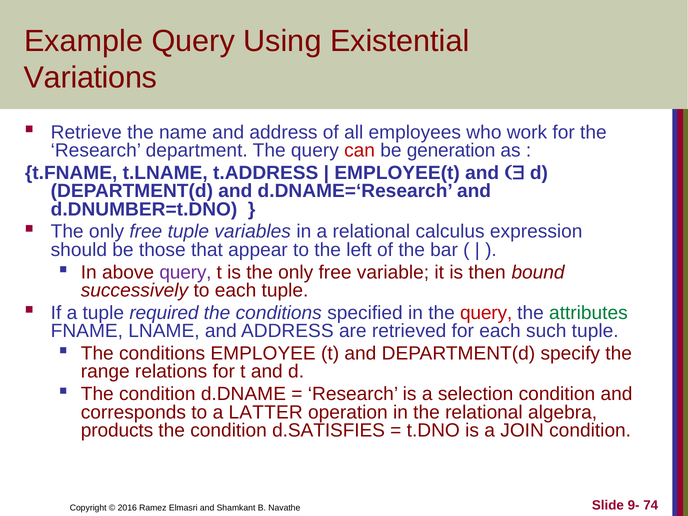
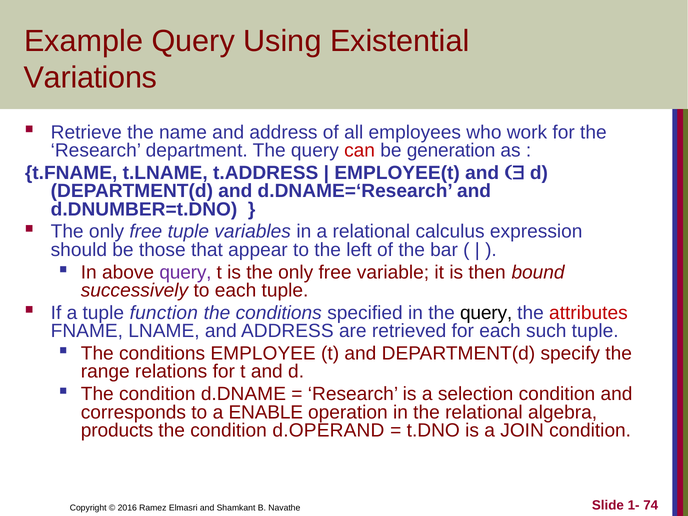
required: required -> function
query at (486, 313) colour: red -> black
attributes colour: green -> red
LATTER: LATTER -> ENABLE
d.SATISFIES: d.SATISFIES -> d.OPERAND
9-: 9- -> 1-
